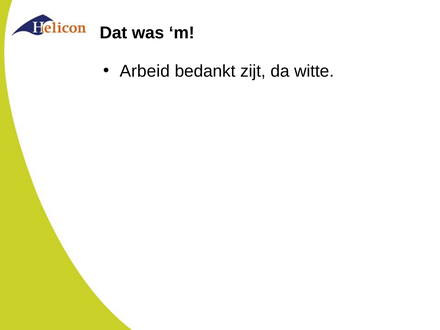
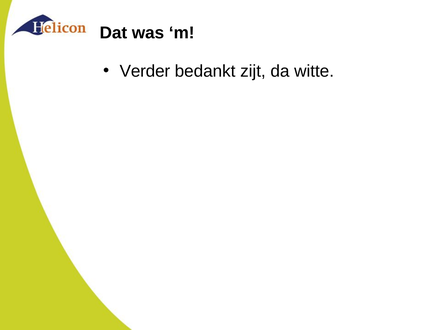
Arbeid: Arbeid -> Verder
